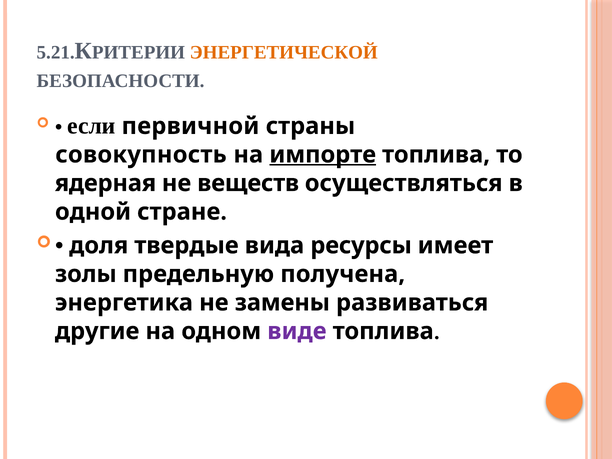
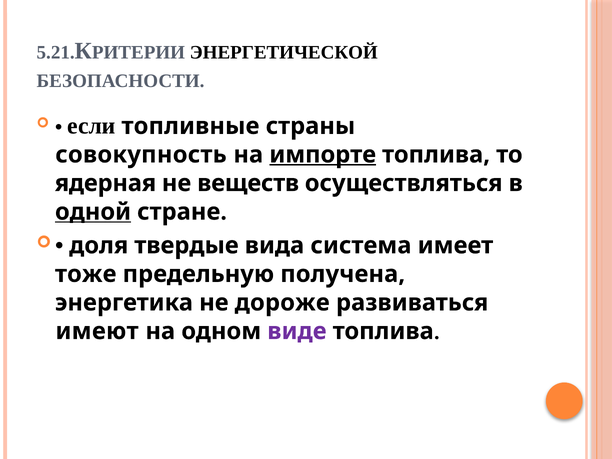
ЭНЕРГЕТИЧЕСКОЙ colour: orange -> black
первичной: первичной -> топливные
одной underline: none -> present
ресурсы: ресурсы -> система
золы: золы -> тоже
замены: замены -> дороже
другие: другие -> имеют
